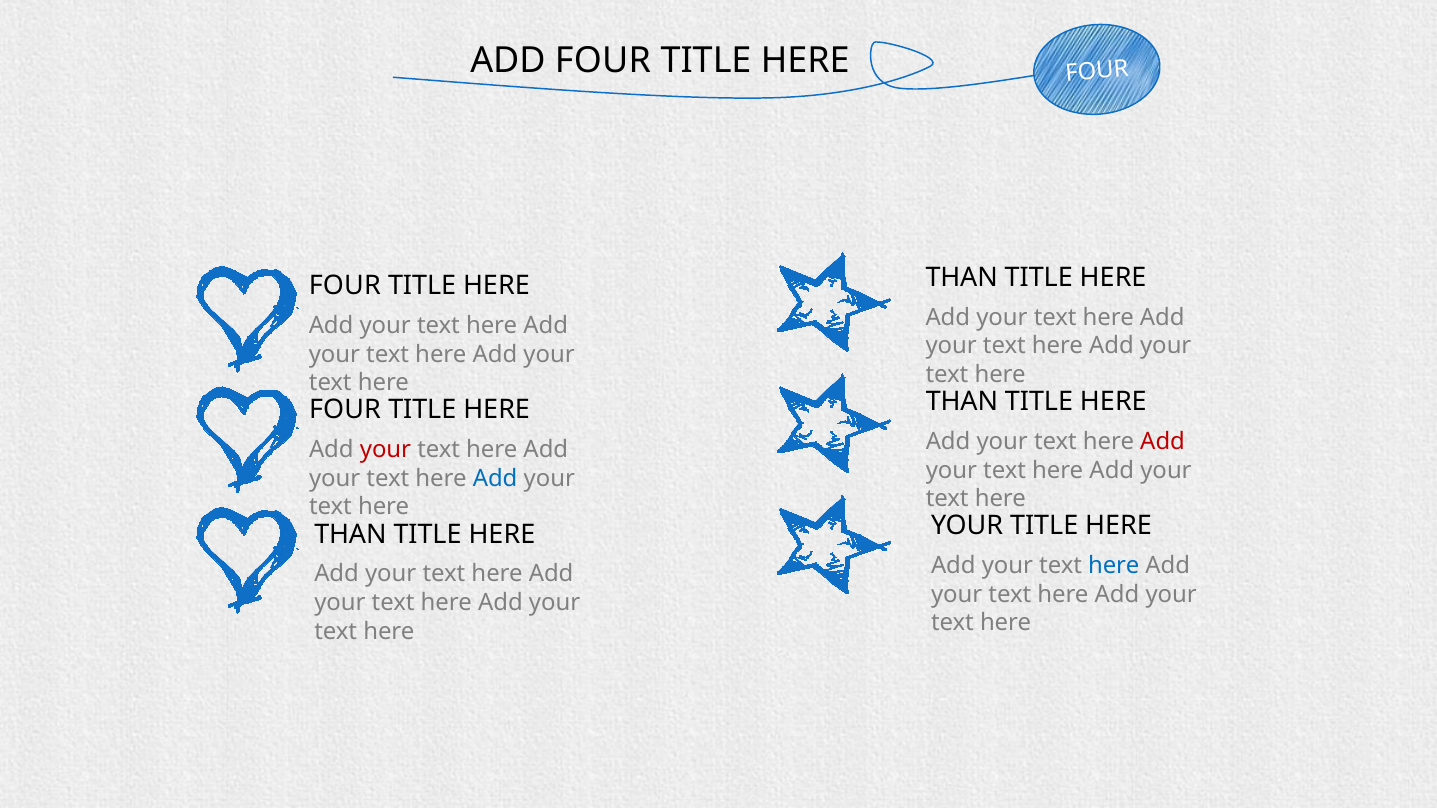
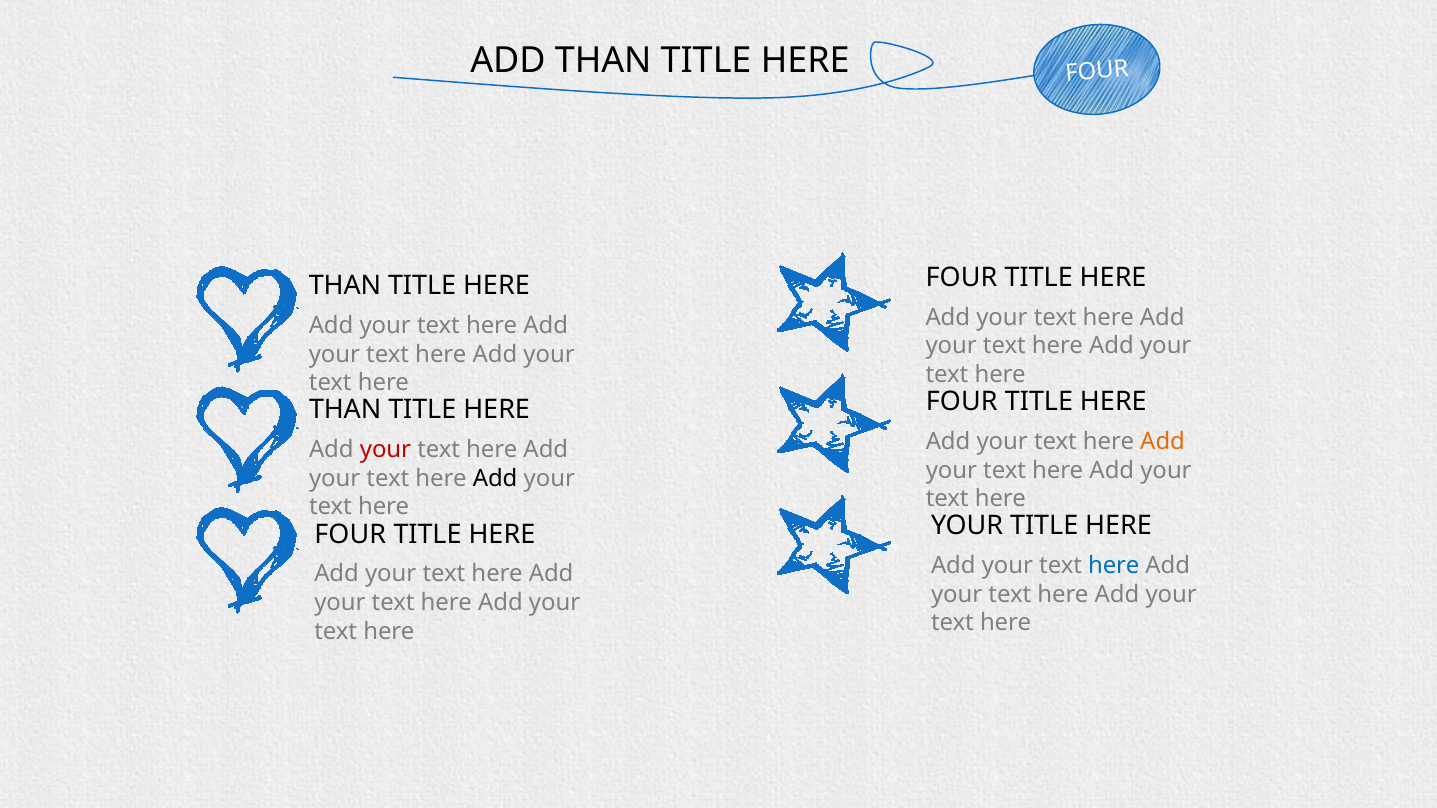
ADD FOUR: FOUR -> THAN
THAN at (962, 278): THAN -> FOUR
FOUR at (345, 286): FOUR -> THAN
THAN at (962, 402): THAN -> FOUR
FOUR at (345, 410): FOUR -> THAN
Add at (1163, 442) colour: red -> orange
Add at (495, 479) colour: blue -> black
THAN at (350, 534): THAN -> FOUR
